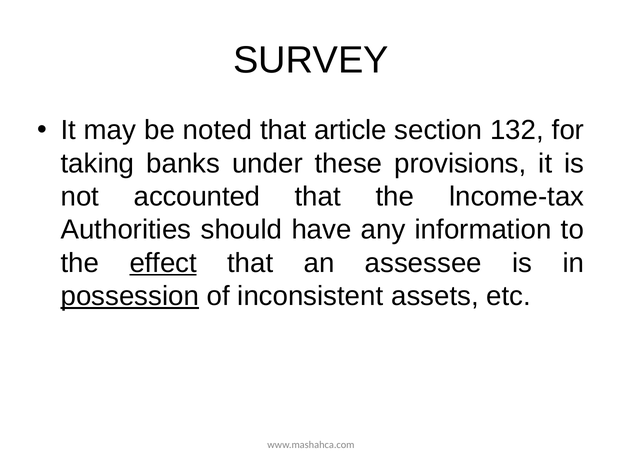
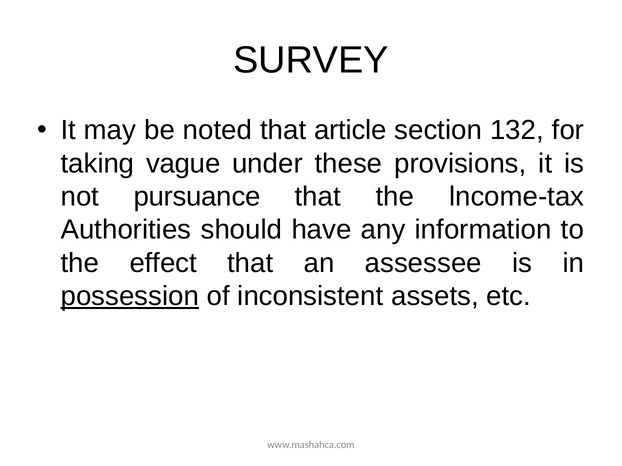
banks: banks -> vague
accounted: accounted -> pursuance
effect underline: present -> none
